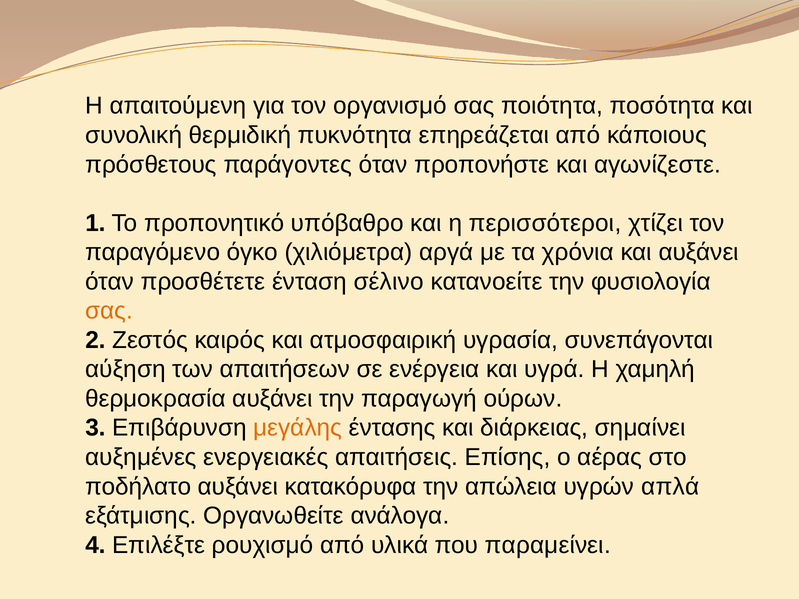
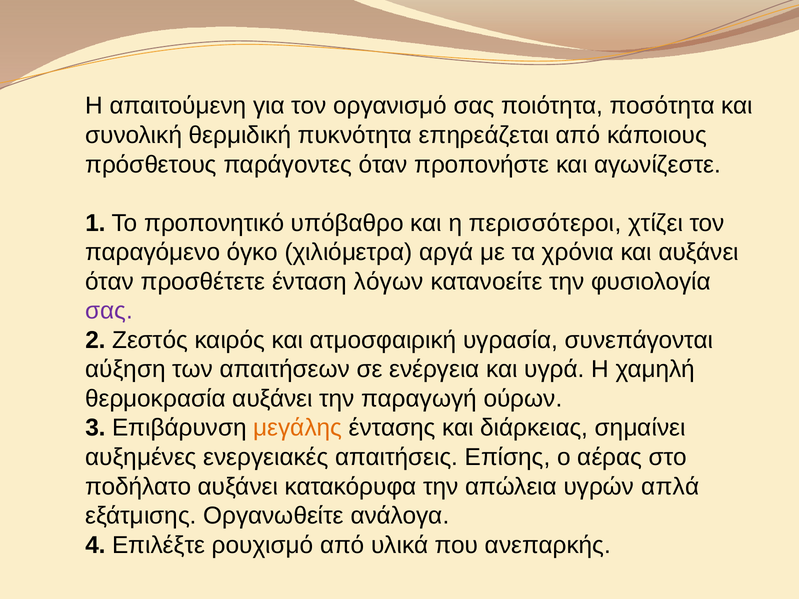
σέλινο: σέλινο -> λόγων
σας at (109, 311) colour: orange -> purple
παραμείνει: παραμείνει -> ανεπαρκής
